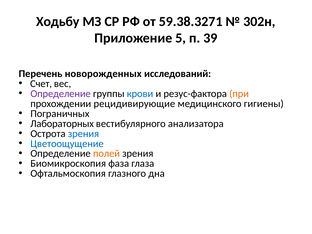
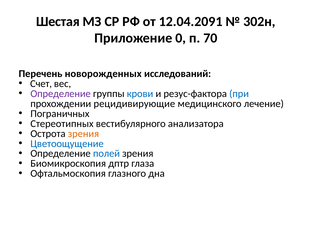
Ходьбу: Ходьбу -> Шестая
59.38.3271: 59.38.3271 -> 12.04.2091
5: 5 -> 0
39: 39 -> 70
при colour: orange -> blue
гигиены: гигиены -> лечение
Лабораторных: Лабораторных -> Стереотипных
зрения at (83, 134) colour: blue -> orange
полей colour: orange -> blue
фаза: фаза -> дптр
